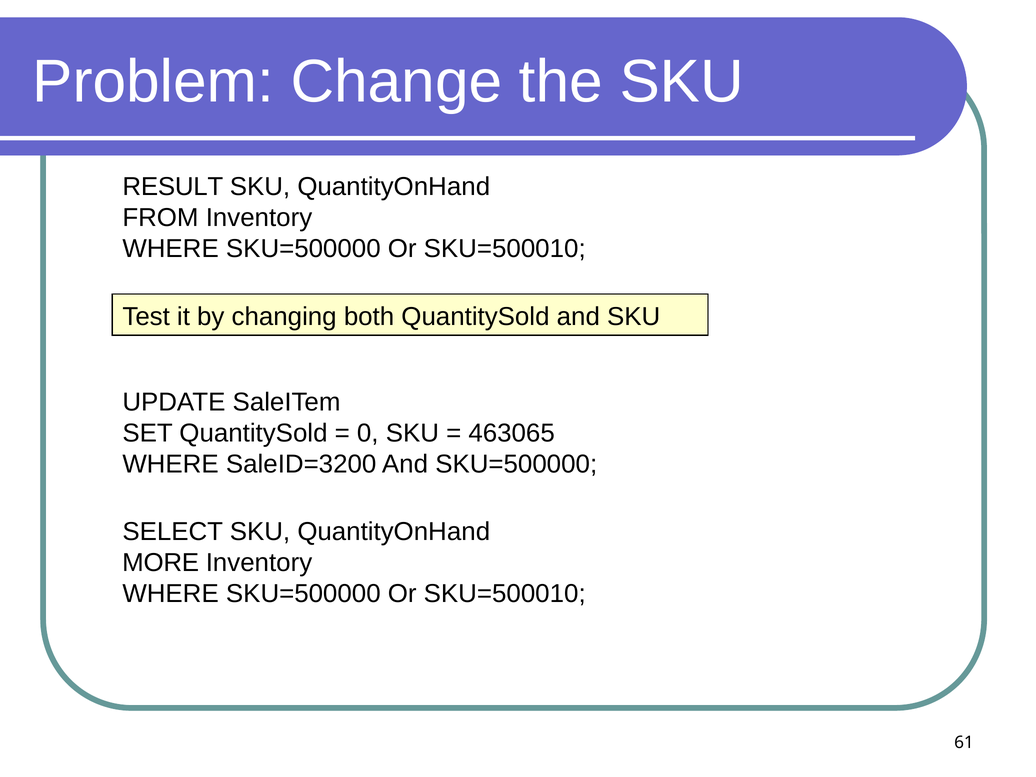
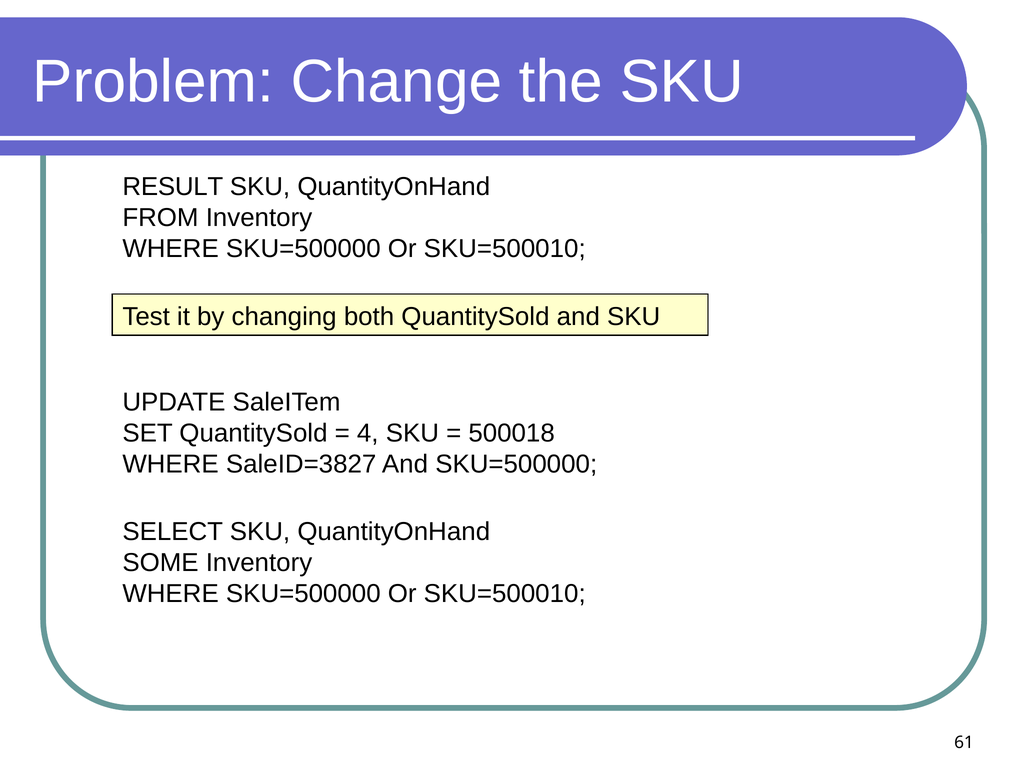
0: 0 -> 4
463065: 463065 -> 500018
SaleID=3200: SaleID=3200 -> SaleID=3827
MORE: MORE -> SOME
